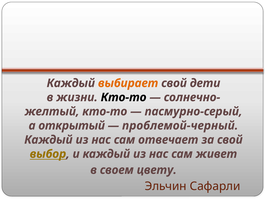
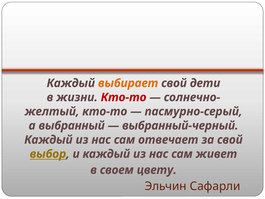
Кто-то at (124, 97) colour: black -> red
открытый: открытый -> выбранный
проблемой-черный: проблемой-черный -> выбранный-черный
